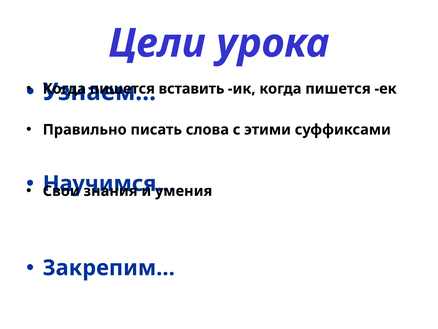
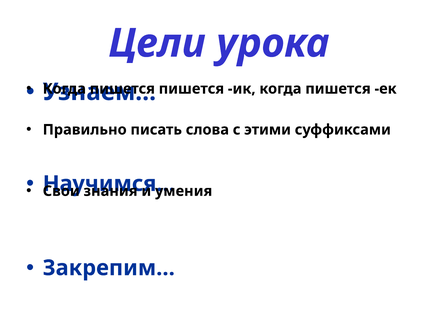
вставить at (191, 89): вставить -> пишется
